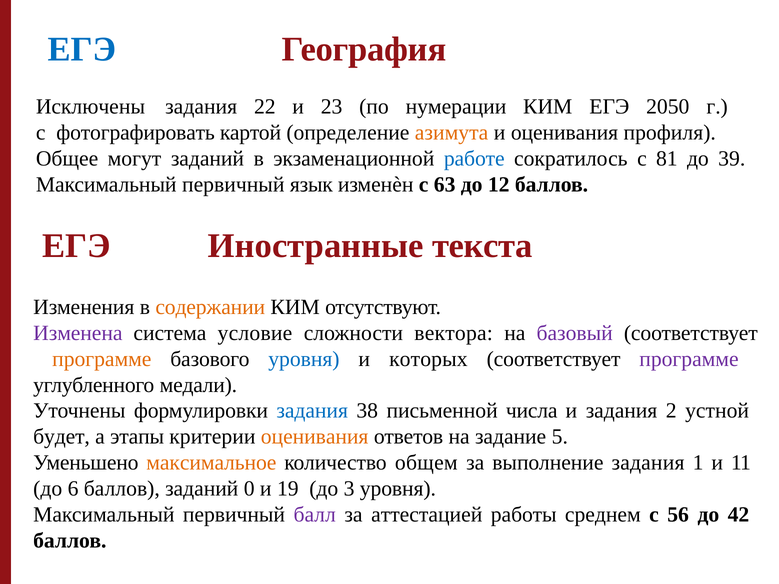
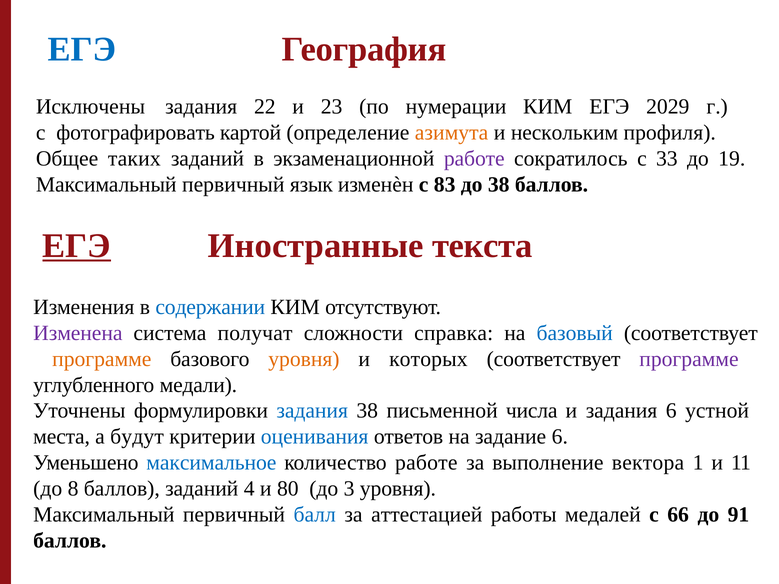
2050: 2050 -> 2029
и оценивания: оценивания -> нескольким
могут: могут -> таких
работе at (474, 159) colour: blue -> purple
81: 81 -> 33
39: 39 -> 19
63: 63 -> 83
до 12: 12 -> 38
ЕГЭ at (77, 246) underline: none -> present
содержании colour: orange -> blue
условие: условие -> получат
вектора: вектора -> справка
базовый colour: purple -> blue
уровня at (304, 359) colour: blue -> orange
задания 2: 2 -> 6
будет: будет -> места
этапы: этапы -> будут
оценивания at (315, 437) colour: orange -> blue
задание 5: 5 -> 6
максимальное colour: orange -> blue
количество общем: общем -> работе
выполнение задания: задания -> вектора
6: 6 -> 8
0: 0 -> 4
19: 19 -> 80
балл colour: purple -> blue
среднем: среднем -> медалей
56: 56 -> 66
42: 42 -> 91
